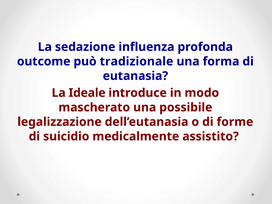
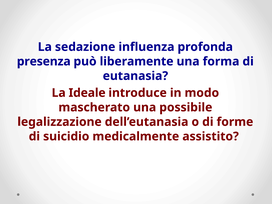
outcome: outcome -> presenza
tradizionale: tradizionale -> liberamente
